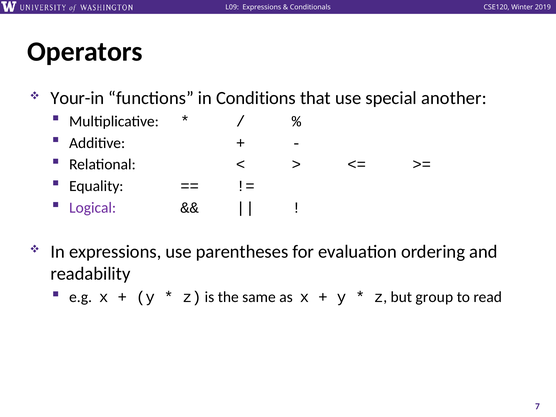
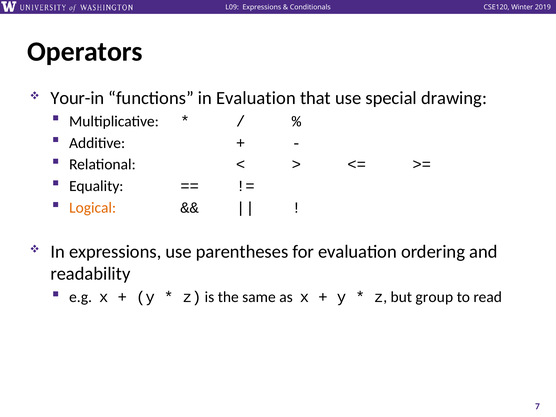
in Conditions: Conditions -> Evaluation
another: another -> drawing
Logical colour: purple -> orange
